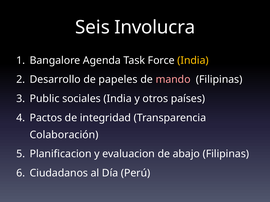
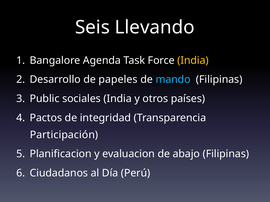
Involucra: Involucra -> Llevando
mando colour: pink -> light blue
Colaboración: Colaboración -> Participación
